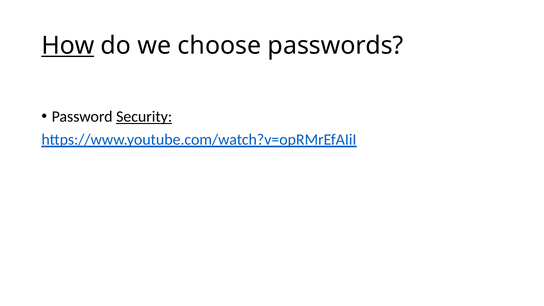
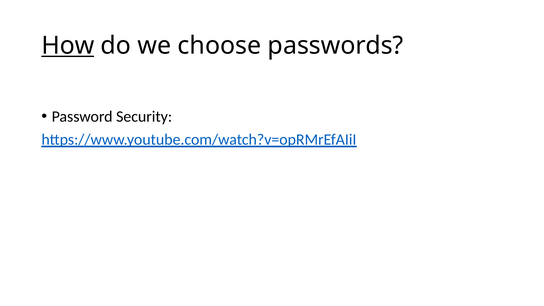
Security underline: present -> none
